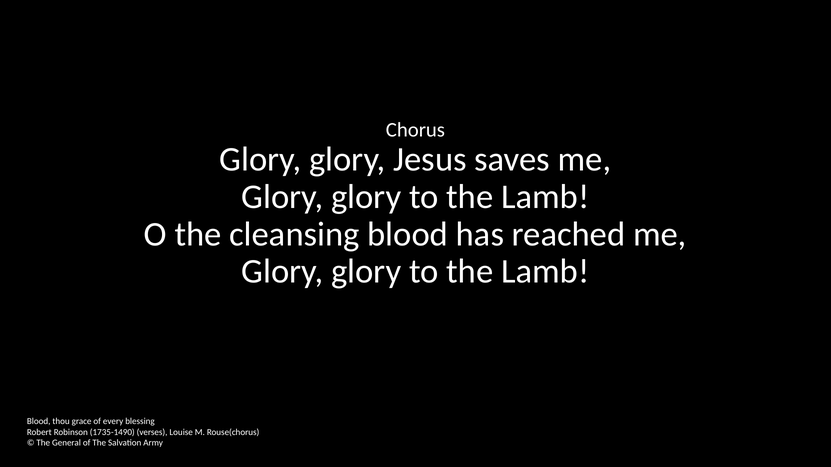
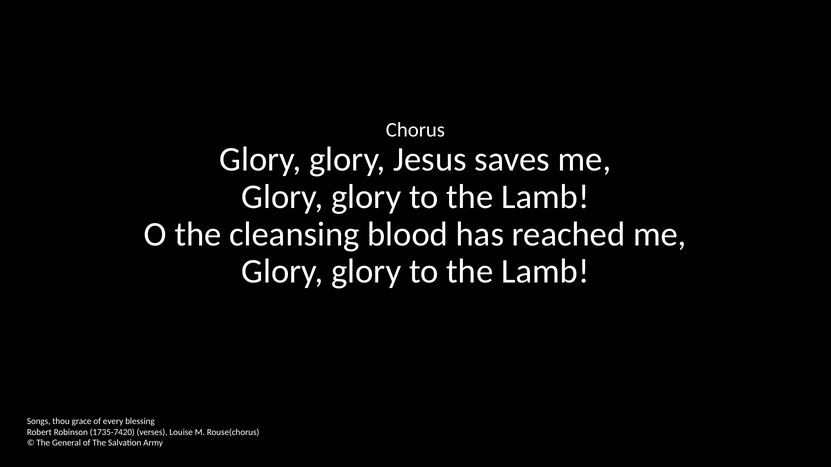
Blood at (39, 422): Blood -> Songs
1735-1490: 1735-1490 -> 1735-7420
